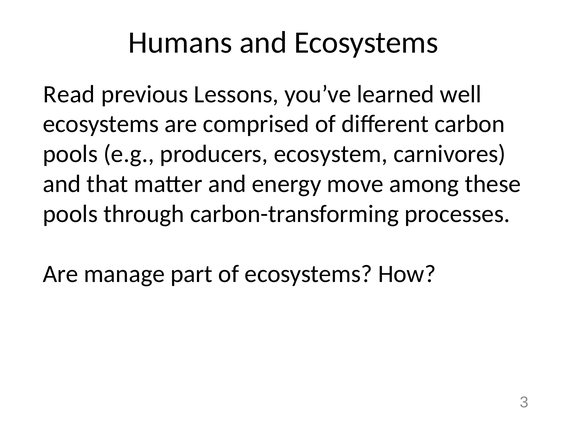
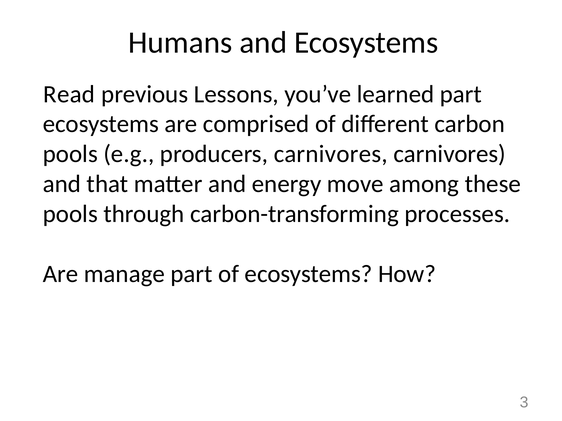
learned well: well -> part
producers ecosystem: ecosystem -> carnivores
